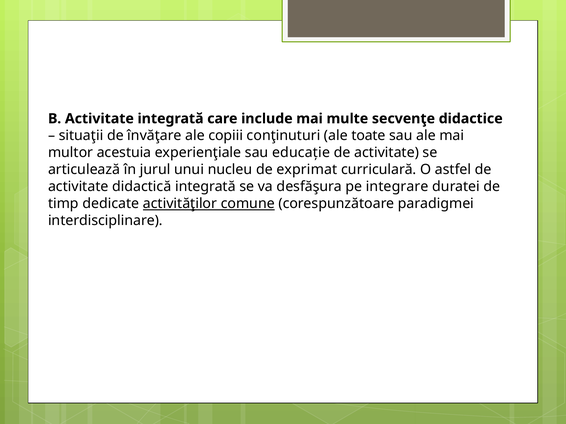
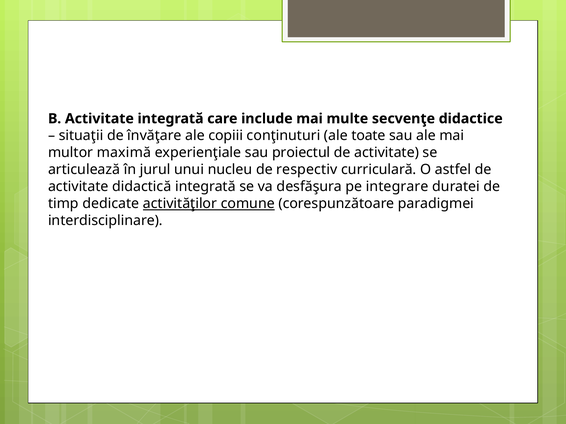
acestuia: acestuia -> maximă
educație: educație -> proiectul
exprimat: exprimat -> respectiv
